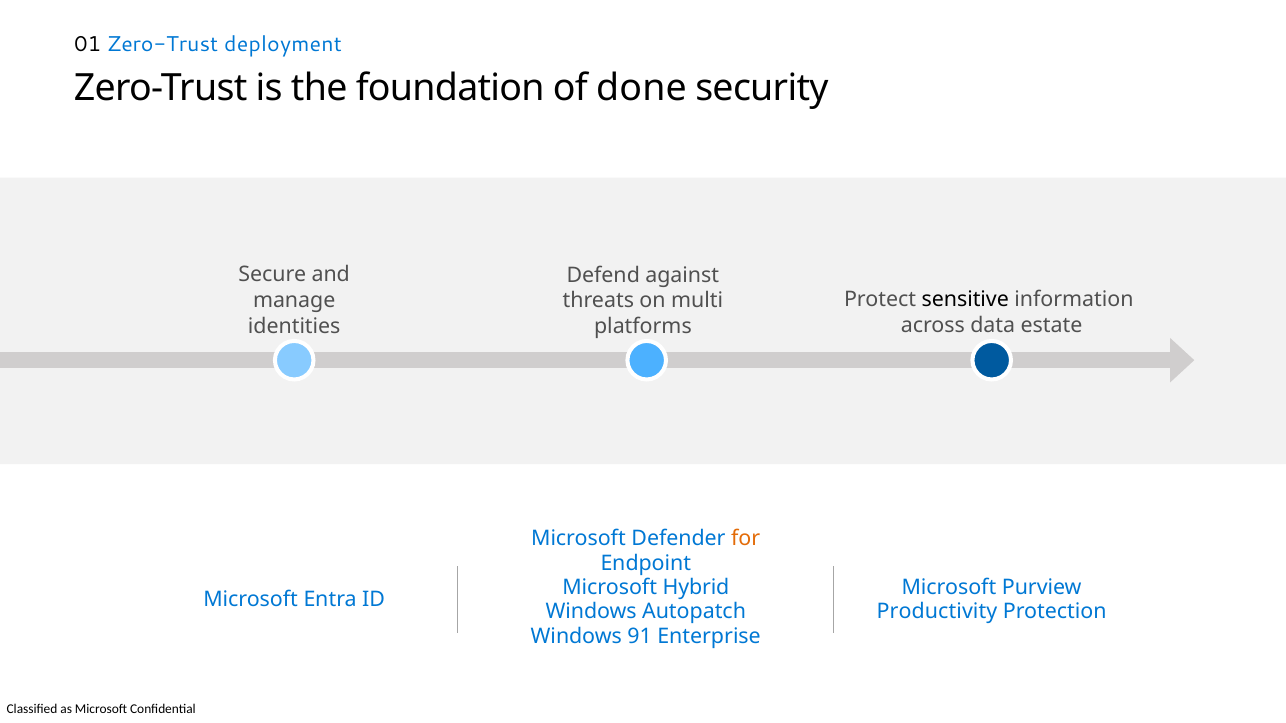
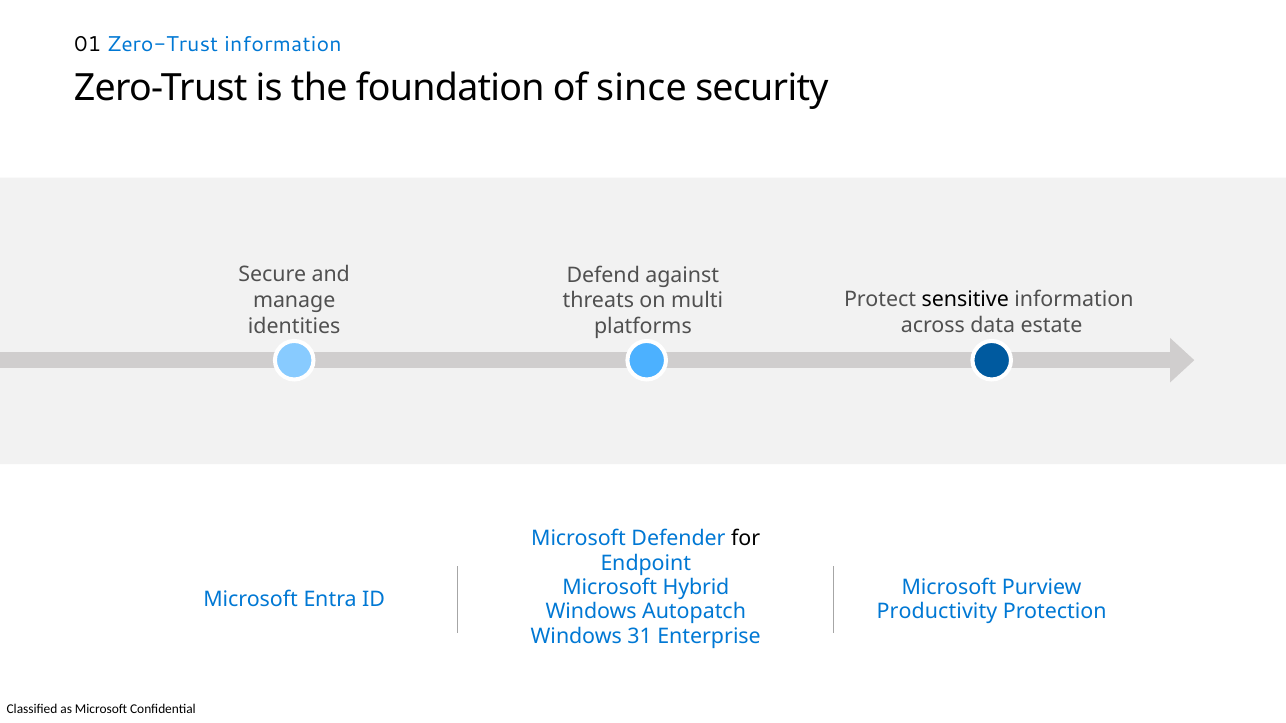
Zero-Trust deployment: deployment -> information
done: done -> since
for colour: orange -> black
91: 91 -> 31
